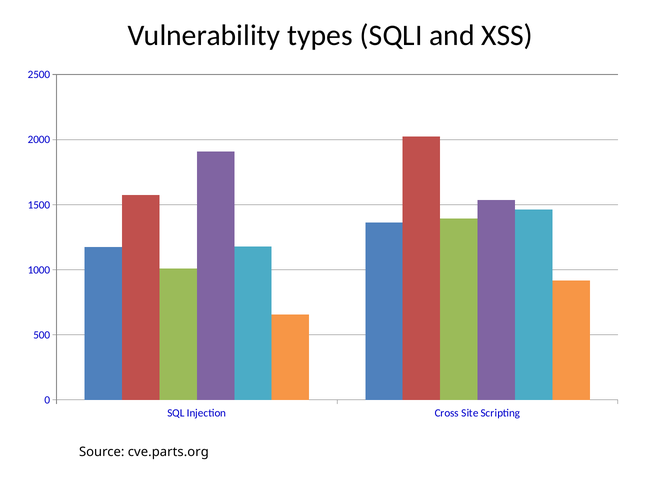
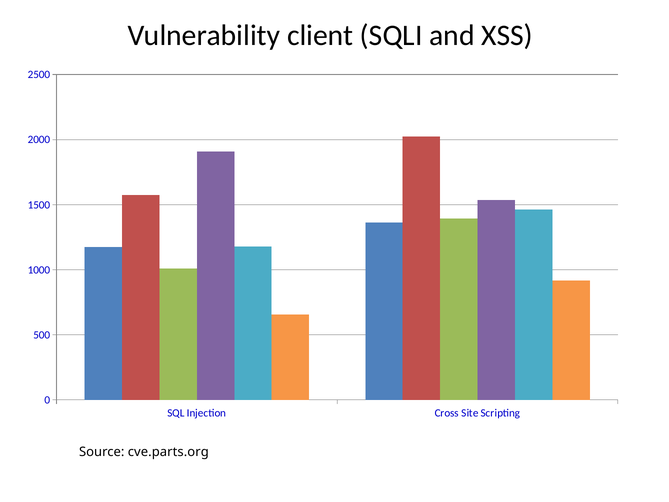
types: types -> client
